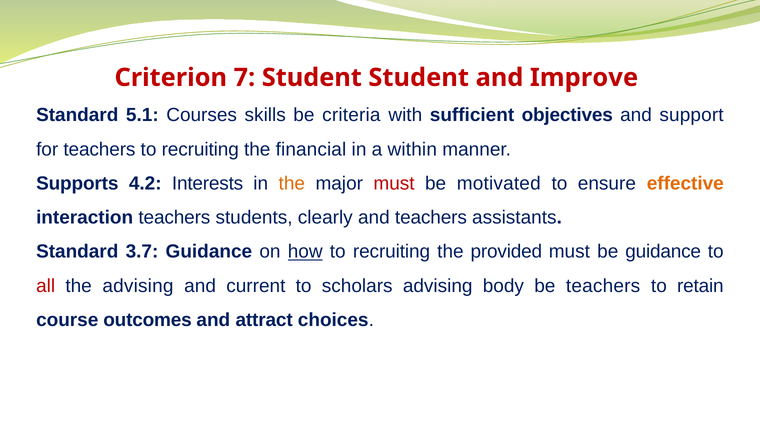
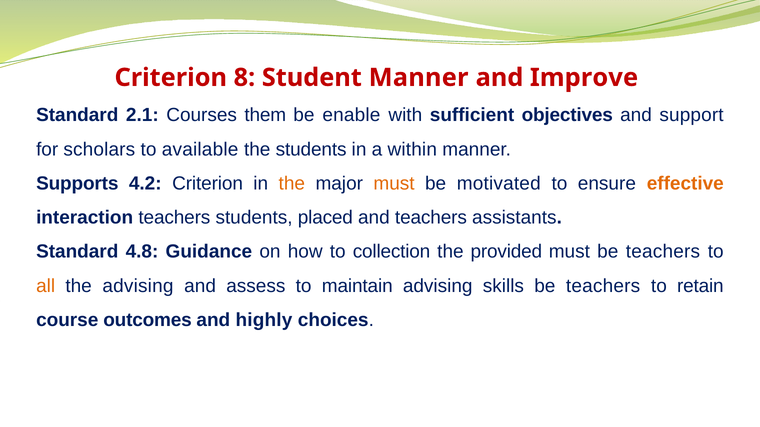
7: 7 -> 8
Student Student: Student -> Manner
5.1: 5.1 -> 2.1
skills: skills -> them
criteria: criteria -> enable
for teachers: teachers -> scholars
recruiting at (200, 149): recruiting -> available
the financial: financial -> students
4.2 Interests: Interests -> Criterion
must at (394, 184) colour: red -> orange
clearly: clearly -> placed
3.7: 3.7 -> 4.8
how underline: present -> none
recruiting at (392, 252): recruiting -> collection
must be guidance: guidance -> teachers
all colour: red -> orange
current: current -> assess
scholars: scholars -> maintain
body: body -> skills
attract: attract -> highly
